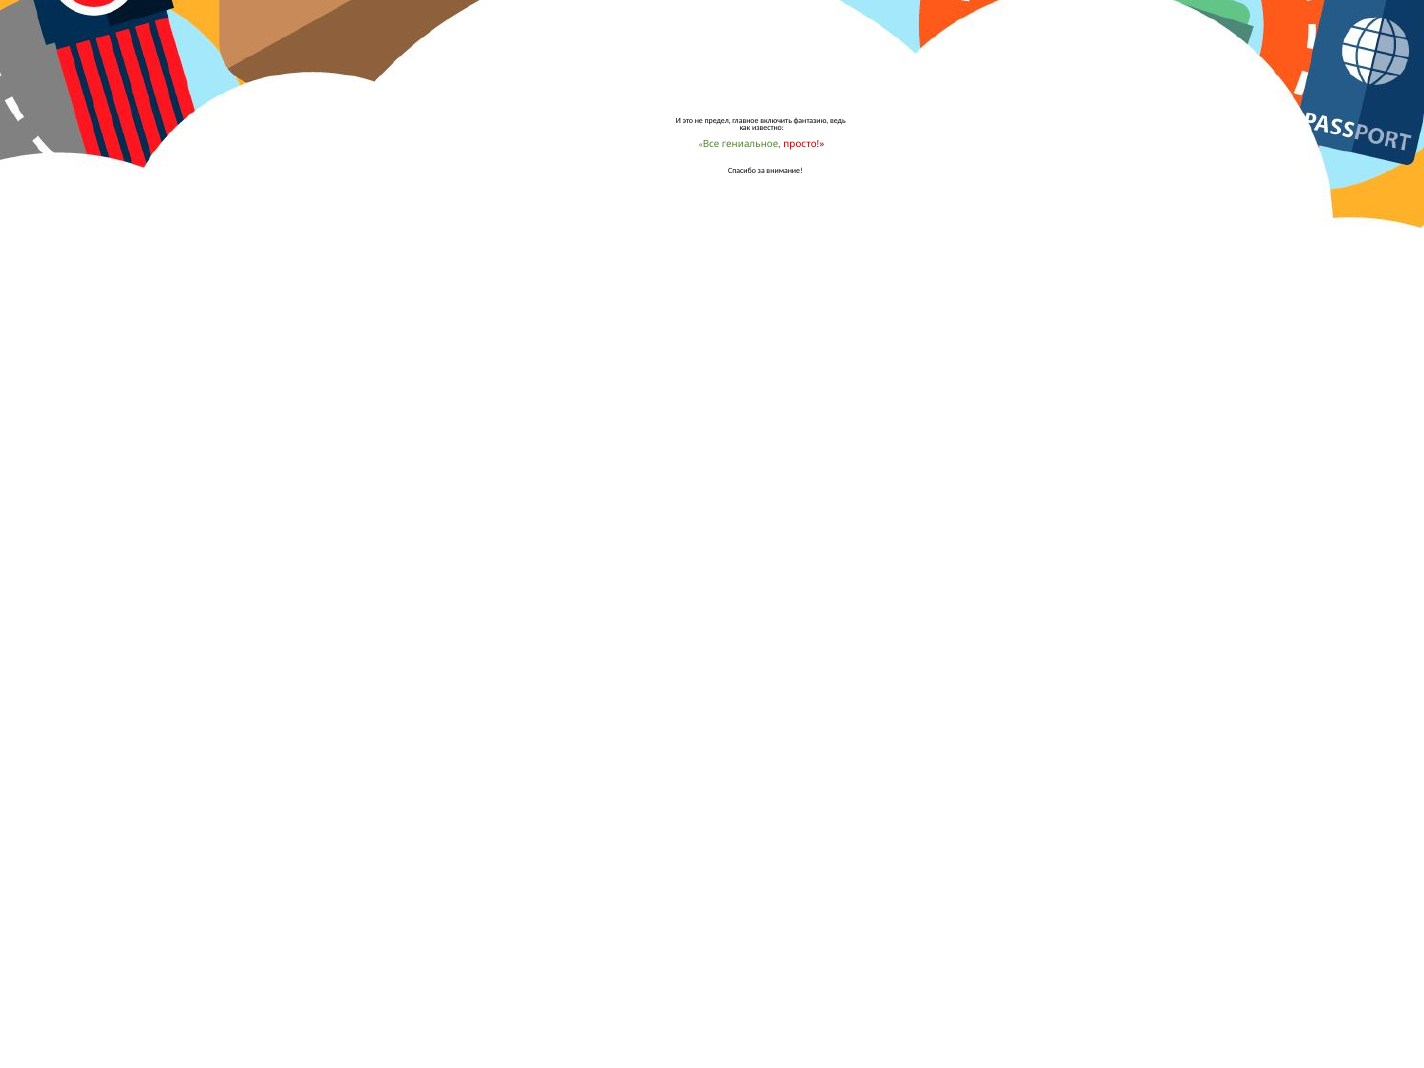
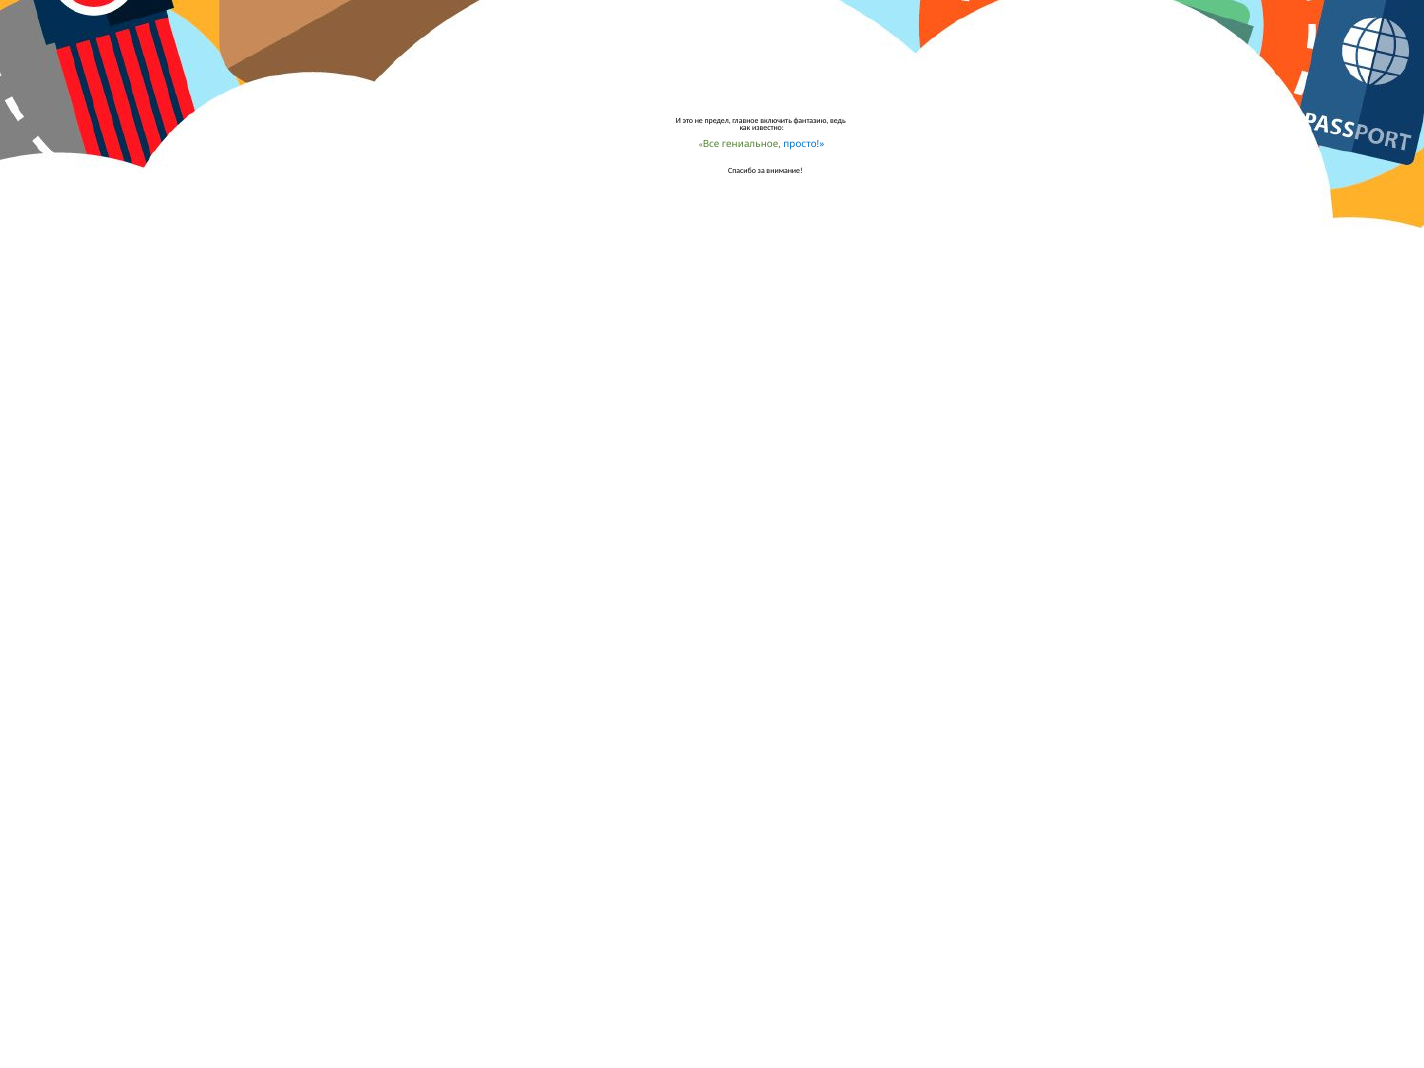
просто colour: red -> blue
